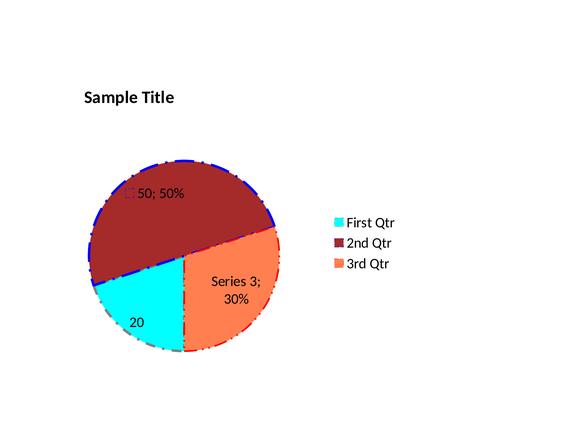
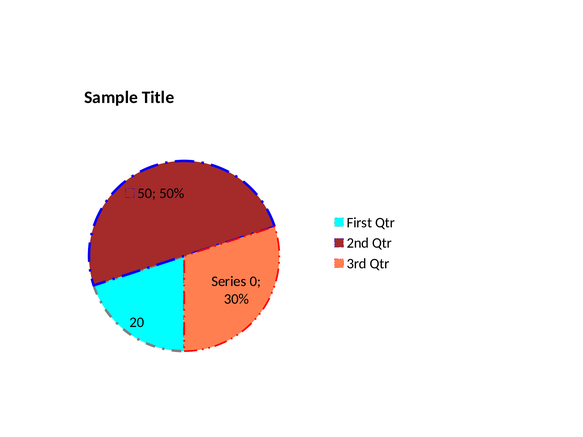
3: 3 -> 0
